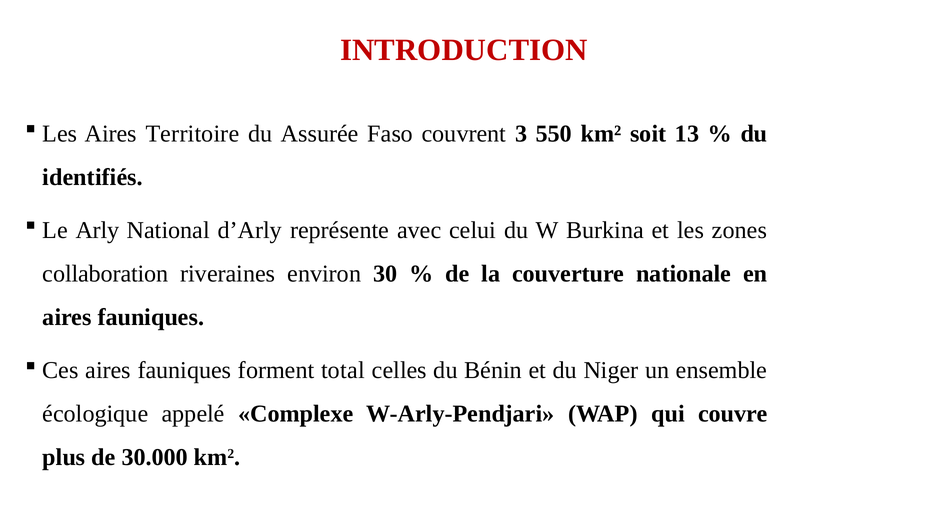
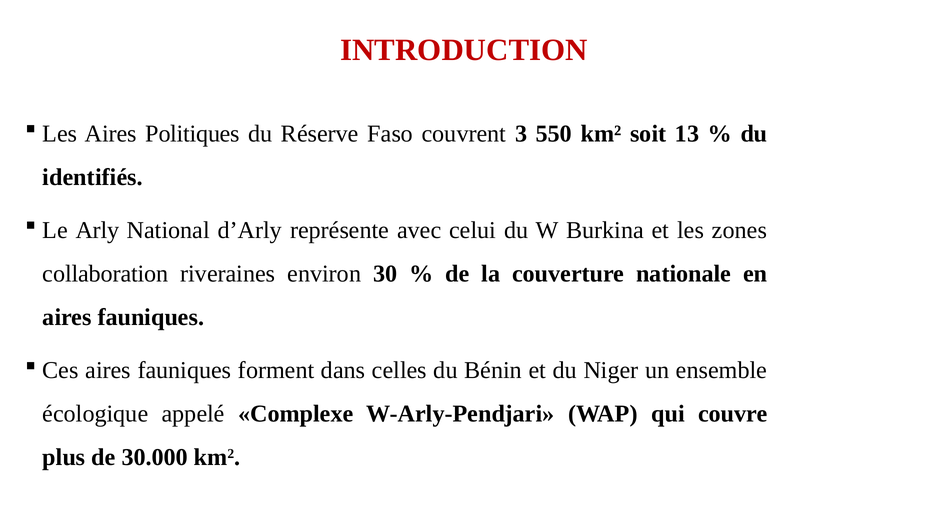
Territoire: Territoire -> Politiques
Assurée: Assurée -> Réserve
total: total -> dans
